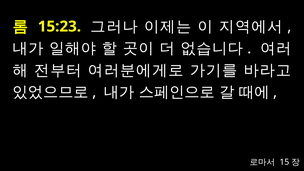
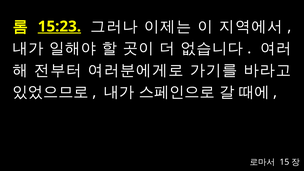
15:23 underline: none -> present
